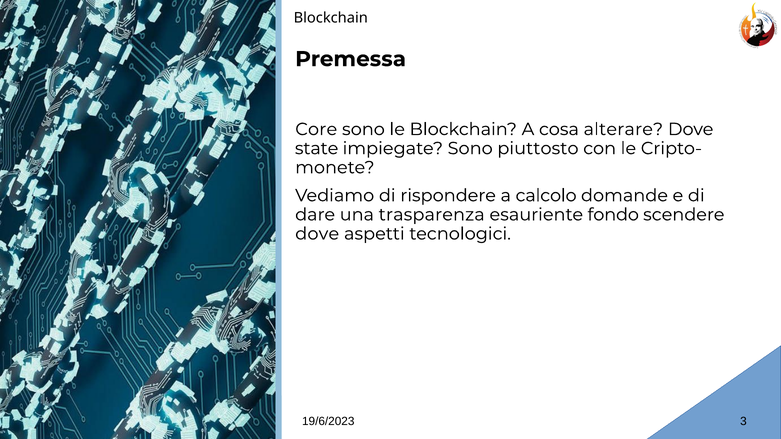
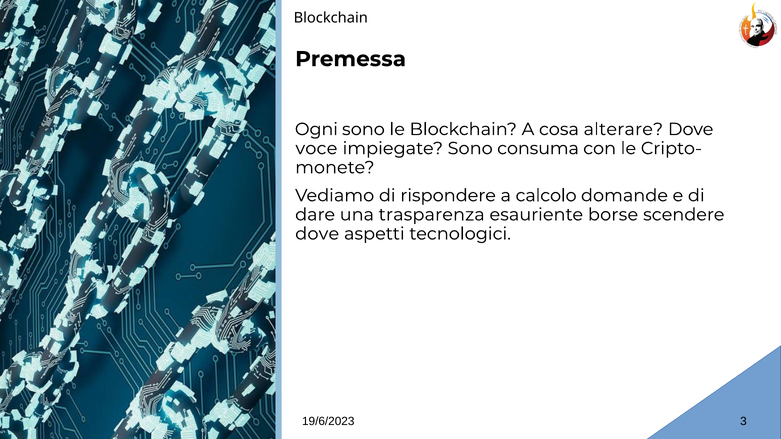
Core: Core -> Ogni
state: state -> voce
piuttosto: piuttosto -> consuma
fondo: fondo -> borse
